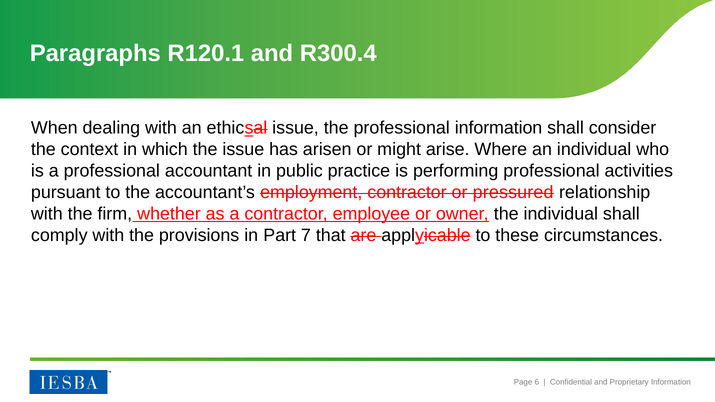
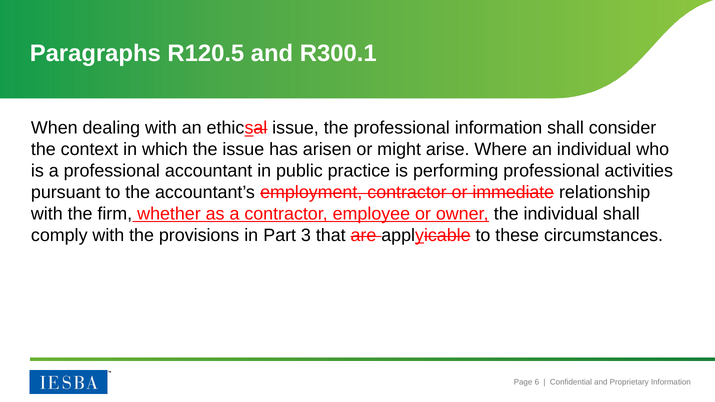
R120.1: R120.1 -> R120.5
R300.4: R300.4 -> R300.1
pressured: pressured -> immediate
7: 7 -> 3
